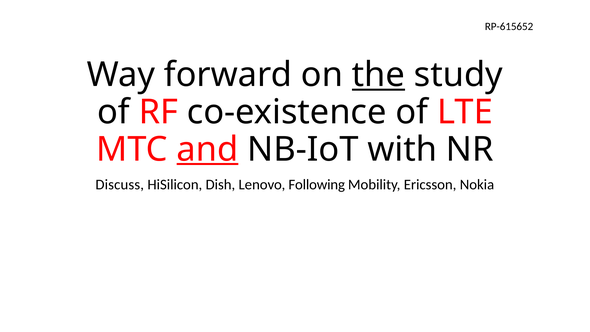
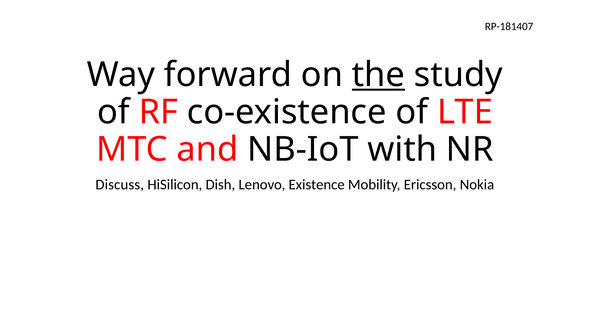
RP-615652: RP-615652 -> RP-181407
and underline: present -> none
Following: Following -> Existence
